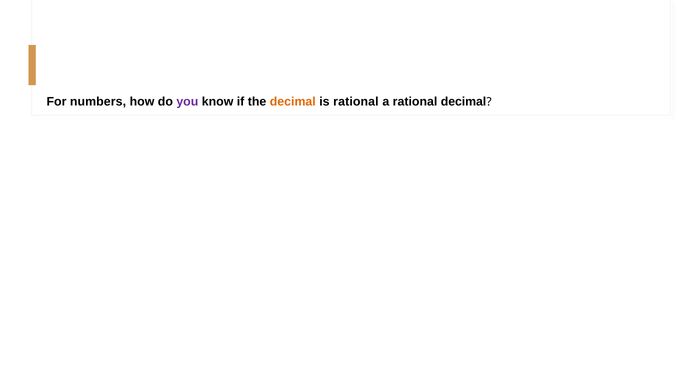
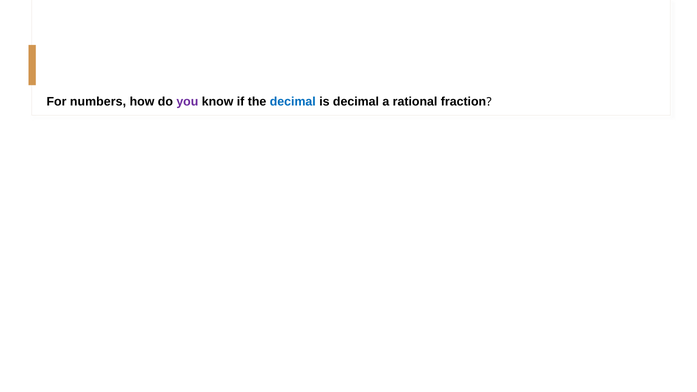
decimal at (293, 102) colour: orange -> blue
is rational: rational -> decimal
rational decimal: decimal -> fraction
